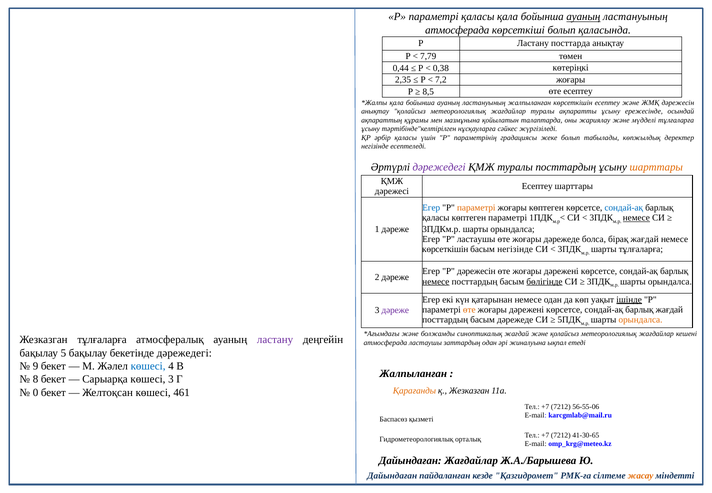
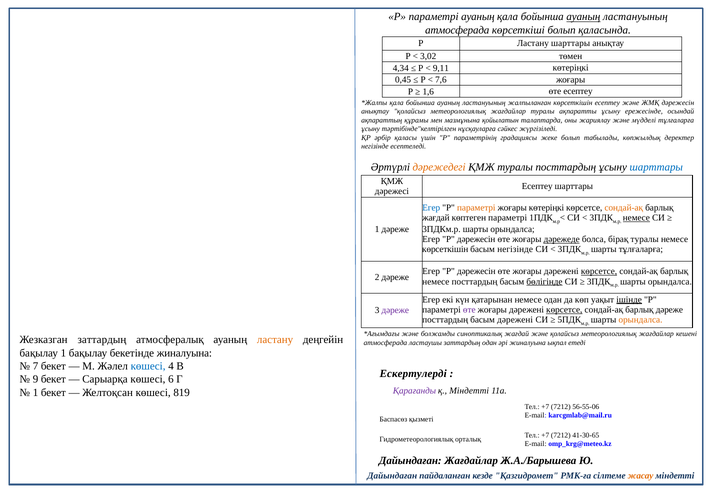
параметрі қаласы: қаласы -> ауаның
Ластану посттарда: посттарда -> шарттары
7,79: 7,79 -> 3,02
0,44: 0,44 -> 4,34
0,38: 0,38 -> 9,11
2,35: 2,35 -> 0,45
7,2: 7,2 -> 7,6
8,5: 8,5 -> 1,6
дәрежедегі at (439, 167) colour: purple -> orange
шарттары at (656, 167) colour: orange -> blue
жоғары көптеген: көптеген -> көтеріңкі
сондай-ақ at (624, 208) colour: blue -> orange
қаласы at (436, 218): қаласы -> жағдай
P ластаушы: ластаушы -> дәрежесін
дәрежеде at (562, 239) underline: none -> present
бірақ жағдай: жағдай -> туралы
көрсетсе at (599, 271) underline: none -> present
немесе at (436, 281) underline: present -> none
өте at (469, 310) colour: orange -> purple
көрсетсе at (564, 310) underline: none -> present
барлық жағдай: жағдай -> дәреже
басым дәрежеде: дәрежеде -> дәрежені
Жезказган тұлғаларға: тұлғаларға -> заттардың
ластану at (275, 340) colour: purple -> orange
бақылау 5: 5 -> 1
бекетінде дәрежедегі: дәрежедегі -> жиналуына
9: 9 -> 7
Жалпыланған at (413, 373): Жалпыланған -> Ескертулерді
8: 8 -> 9
көшесі 3: 3 -> 6
Қарағанды colour: orange -> purple
қ Жезказган: Жезказган -> Міндетті
0 at (35, 392): 0 -> 1
461: 461 -> 819
